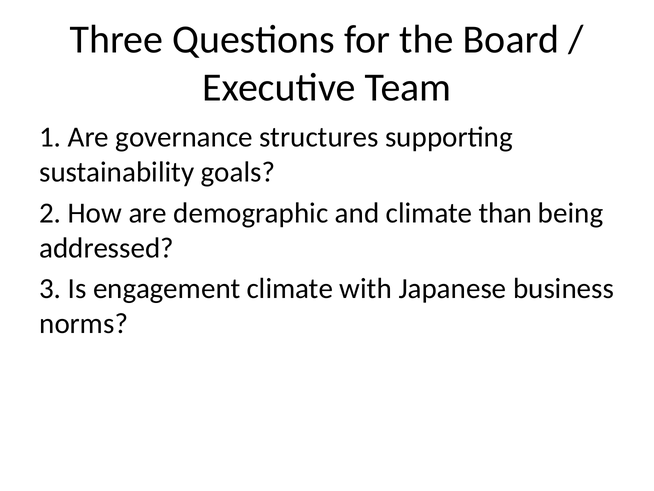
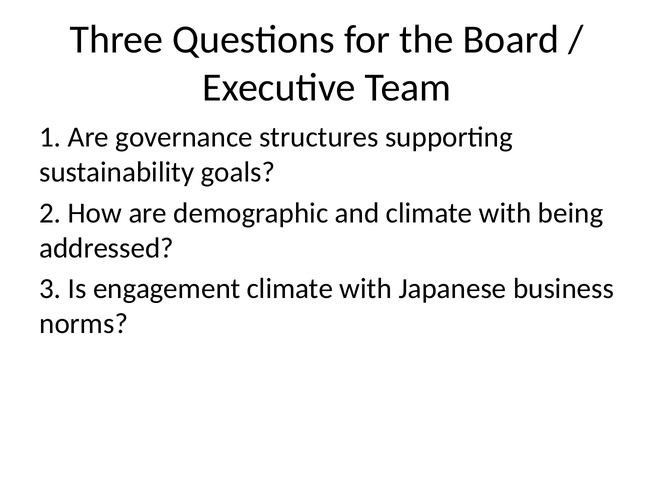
and climate than: than -> with
